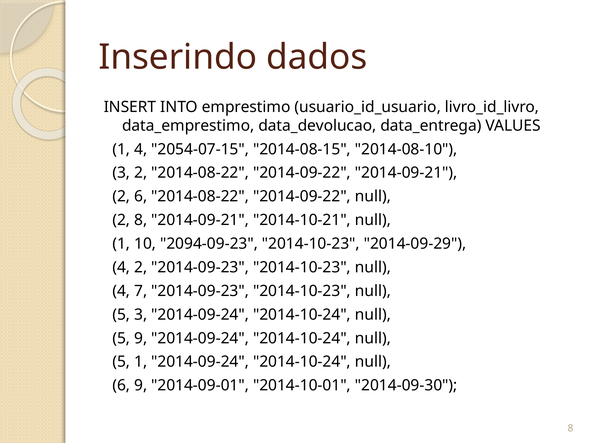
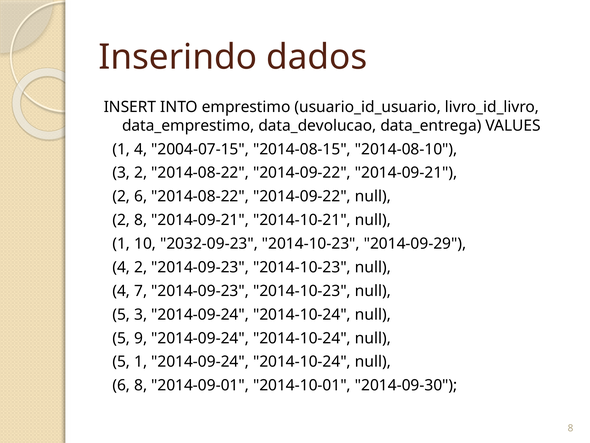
2054-07-15: 2054-07-15 -> 2004-07-15
2094-09-23: 2094-09-23 -> 2032-09-23
6 9: 9 -> 8
